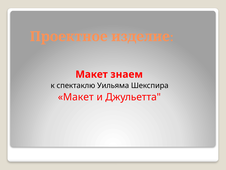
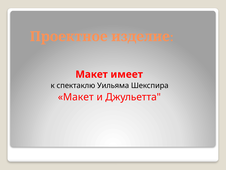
знаем: знаем -> имеет
